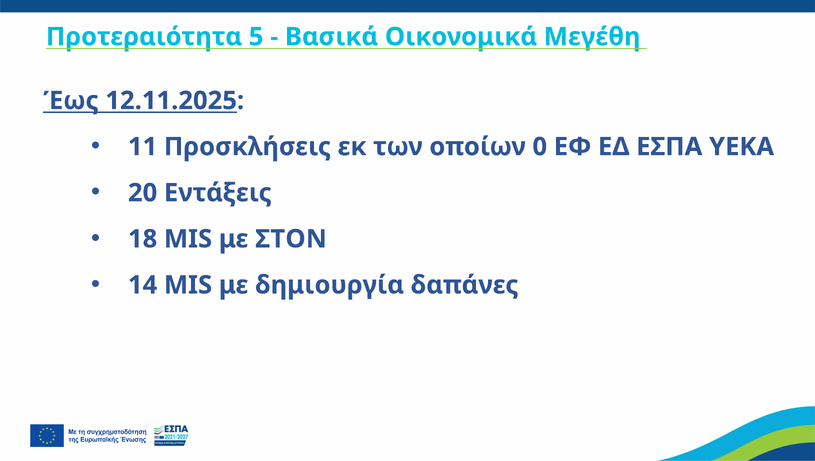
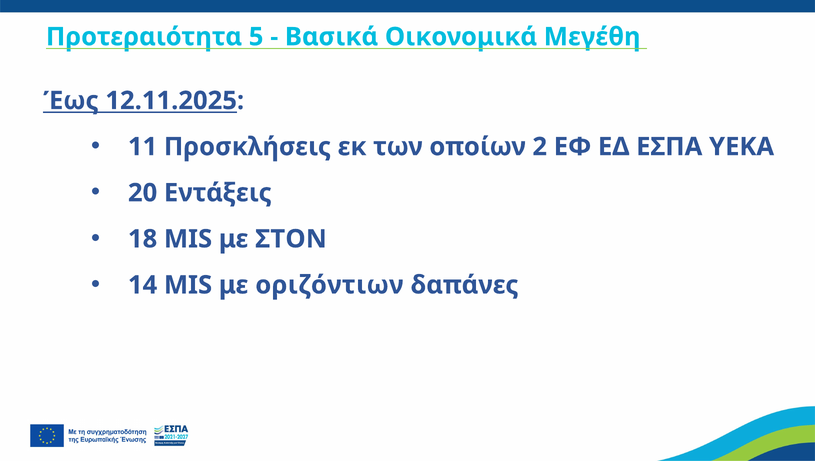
0: 0 -> 2
δημιουργία: δημιουργία -> οριζόντιων
